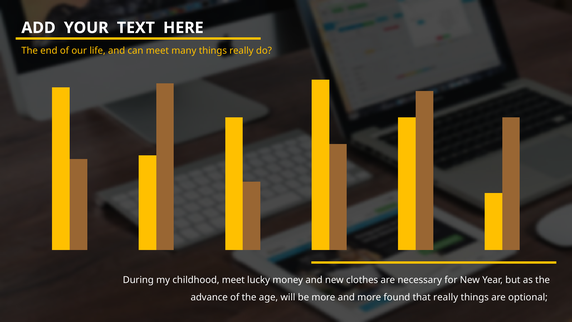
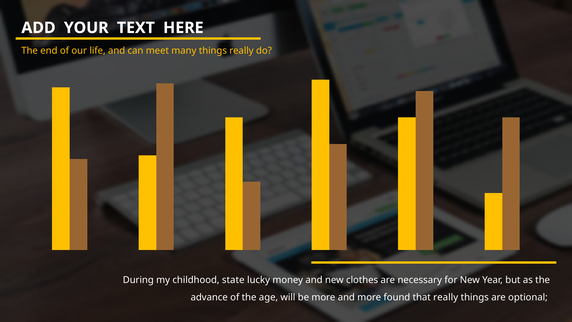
childhood meet: meet -> state
